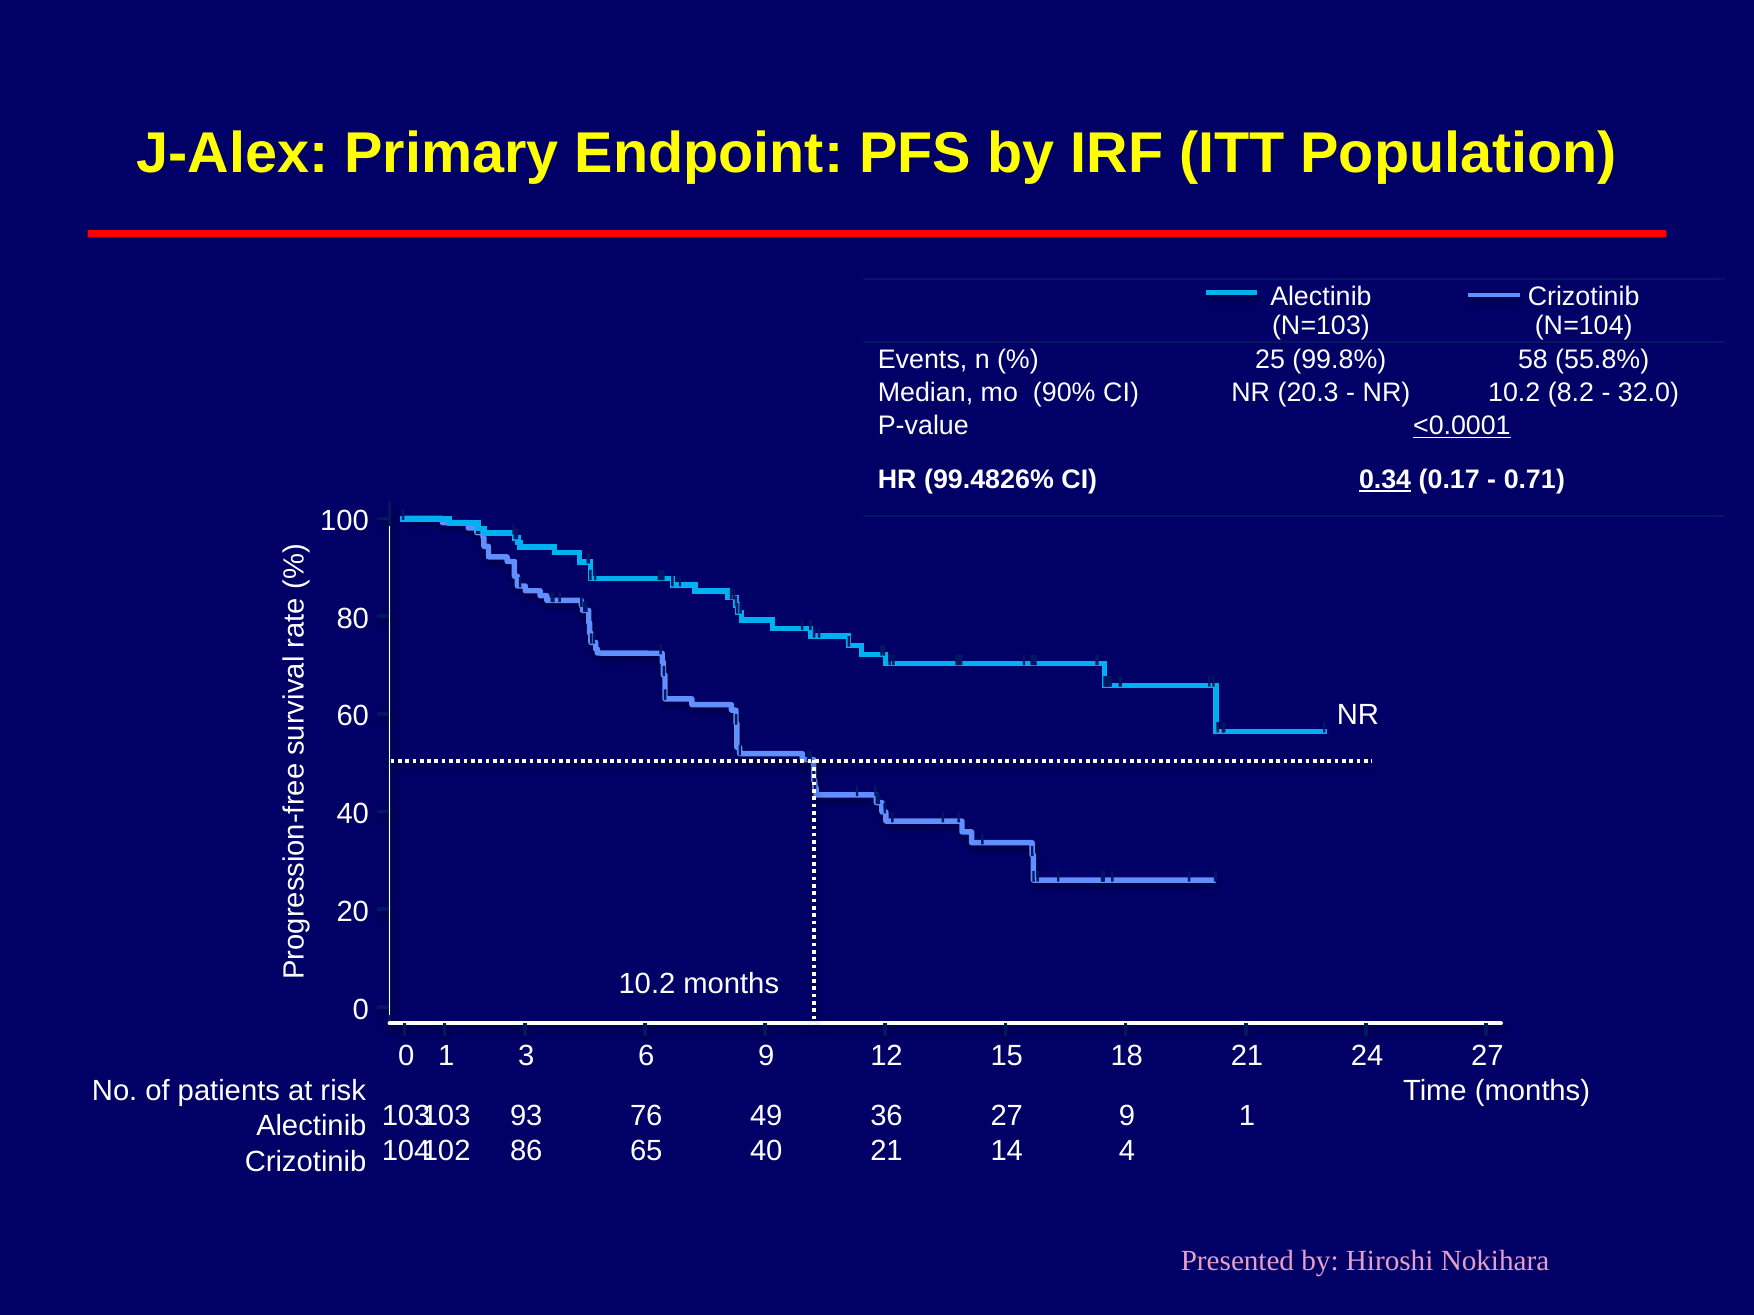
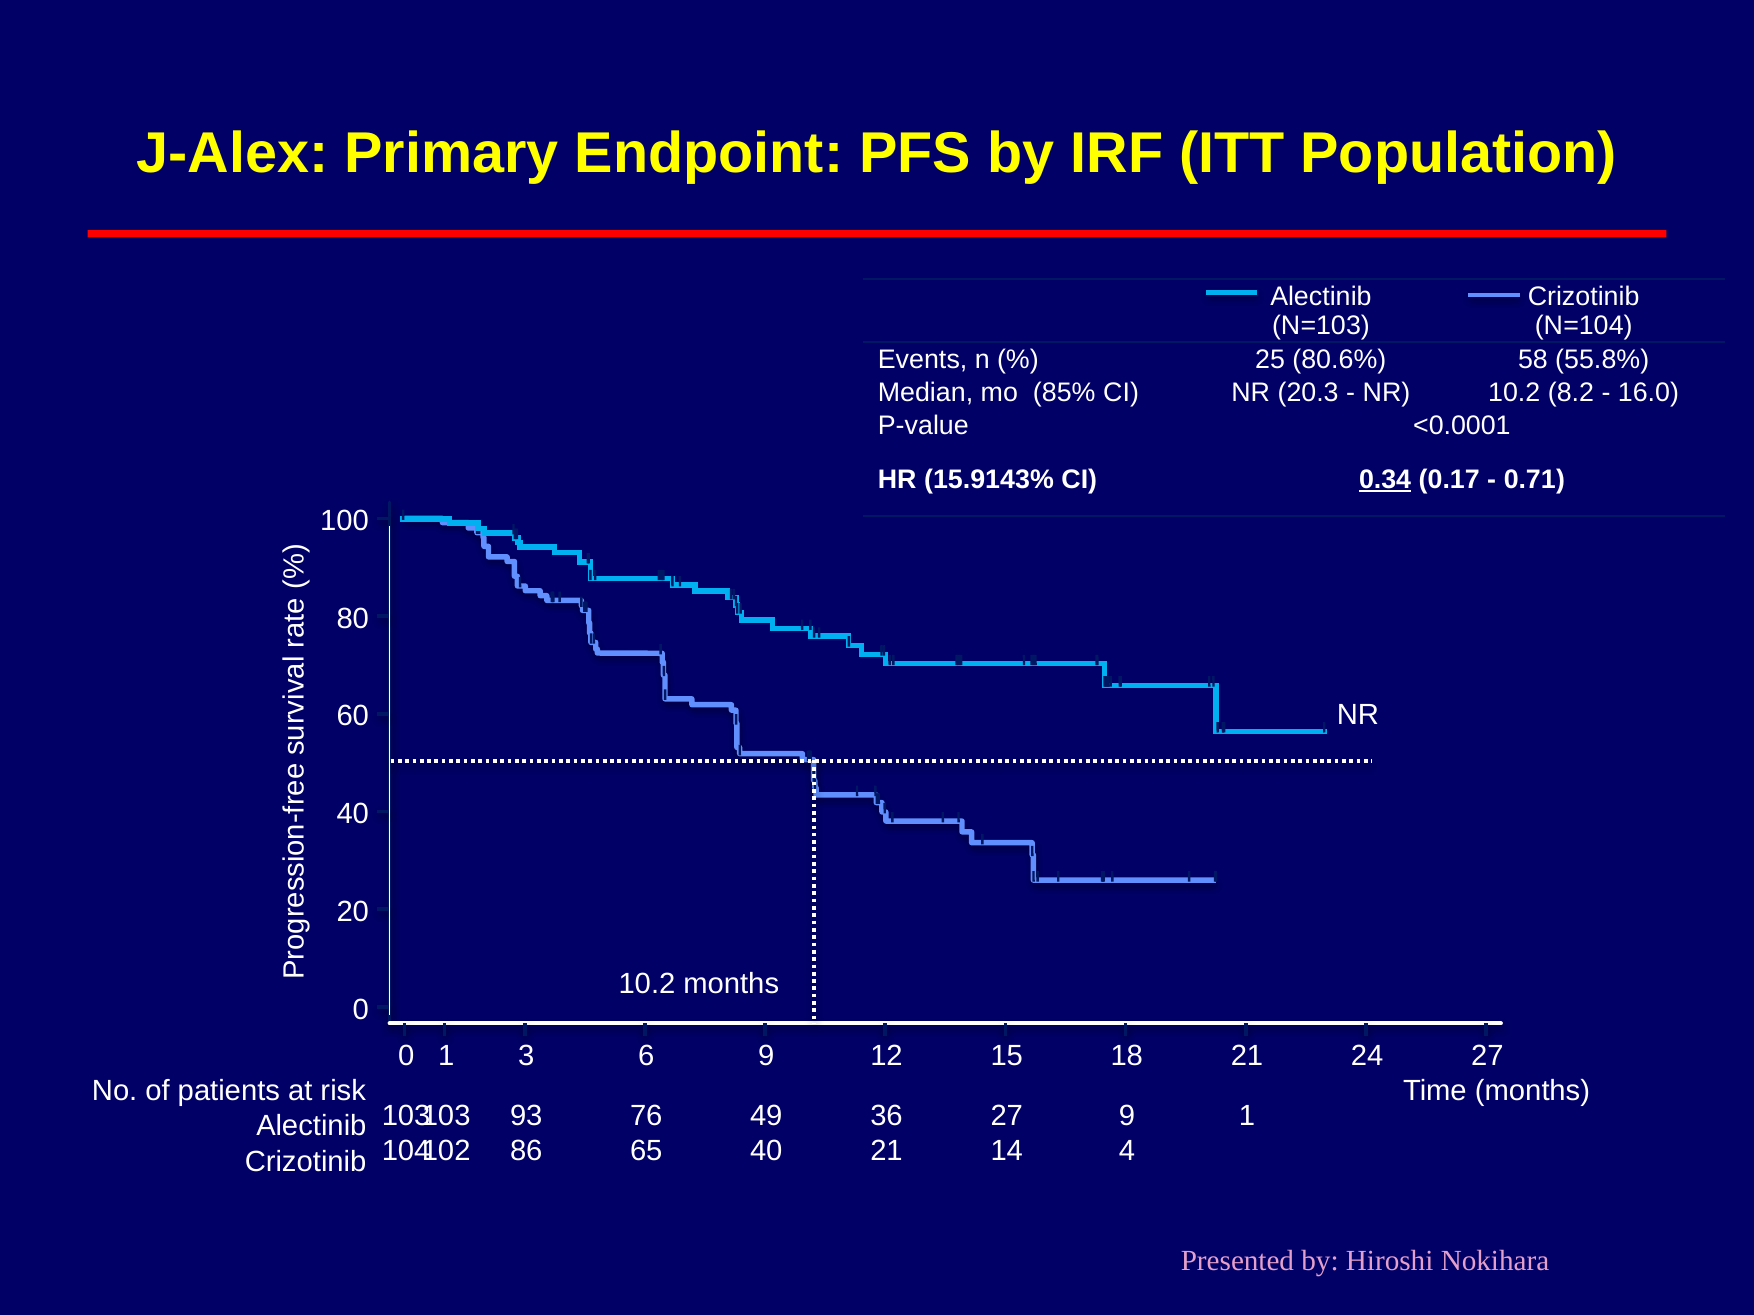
99.8%: 99.8% -> 80.6%
90%: 90% -> 85%
32.0: 32.0 -> 16.0
<0.0001 underline: present -> none
99.4826%: 99.4826% -> 15.9143%
